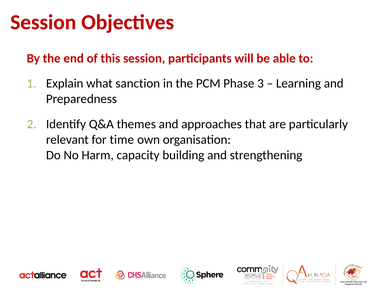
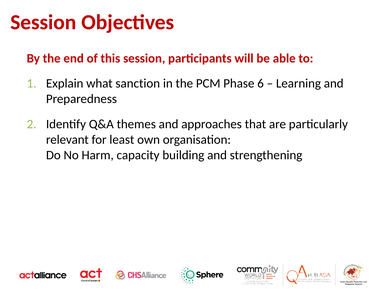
3: 3 -> 6
time: time -> least
